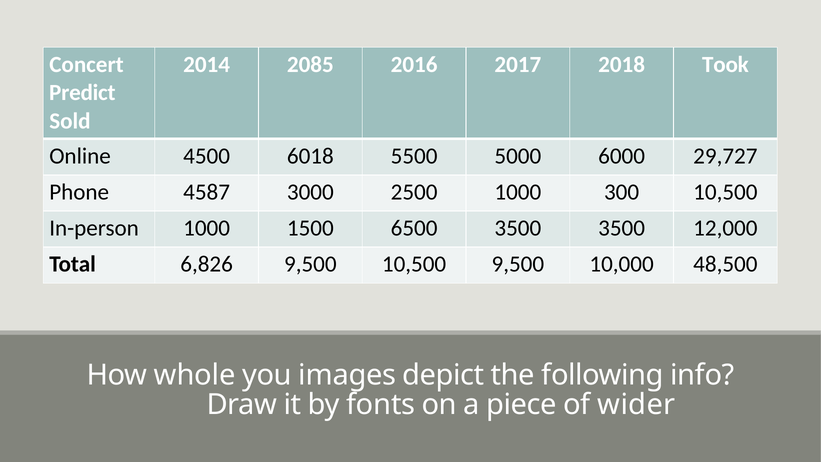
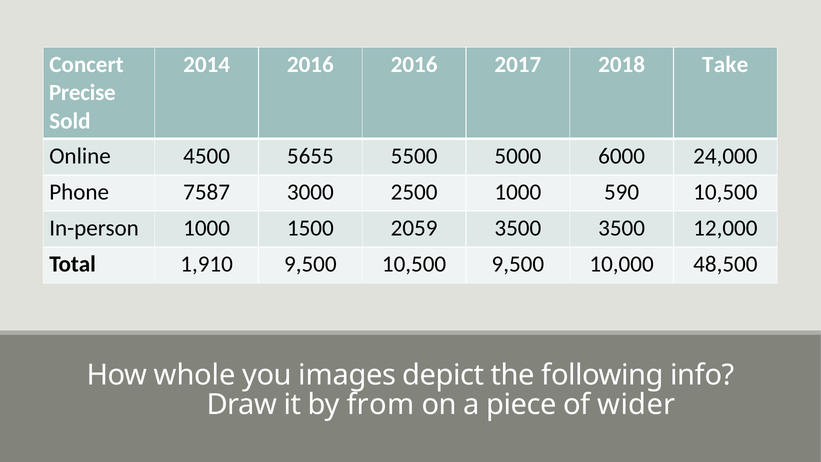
2014 2085: 2085 -> 2016
Took: Took -> Take
Predict: Predict -> Precise
6018: 6018 -> 5655
29,727: 29,727 -> 24,000
4587: 4587 -> 7587
300: 300 -> 590
6500: 6500 -> 2059
6,826: 6,826 -> 1,910
fonts: fonts -> from
